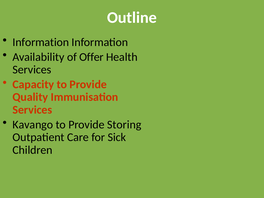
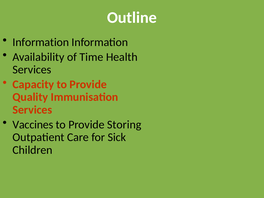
Offer: Offer -> Time
Kavango: Kavango -> Vaccines
